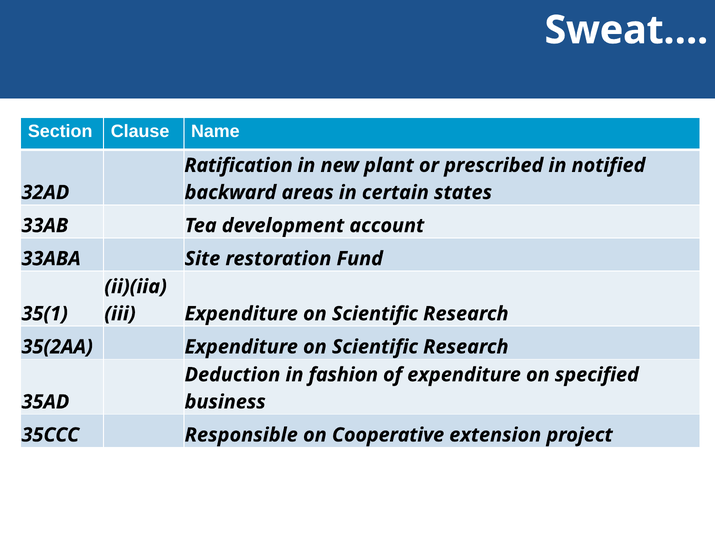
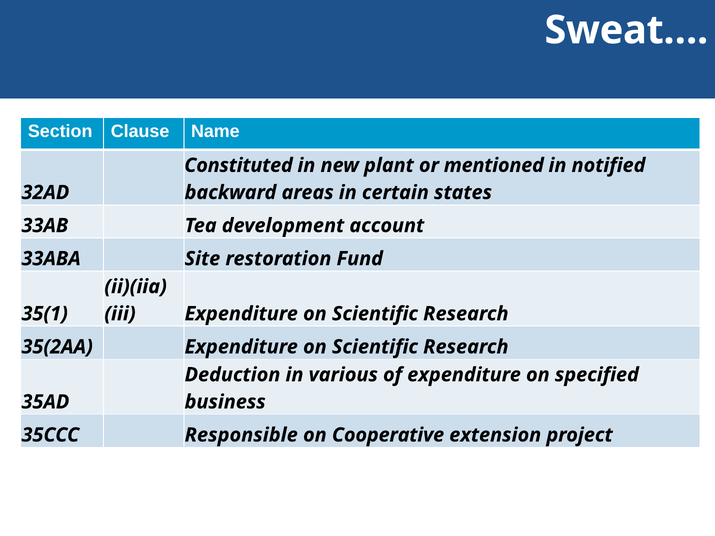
Ratification: Ratification -> Constituted
prescribed: prescribed -> mentioned
fashion: fashion -> various
